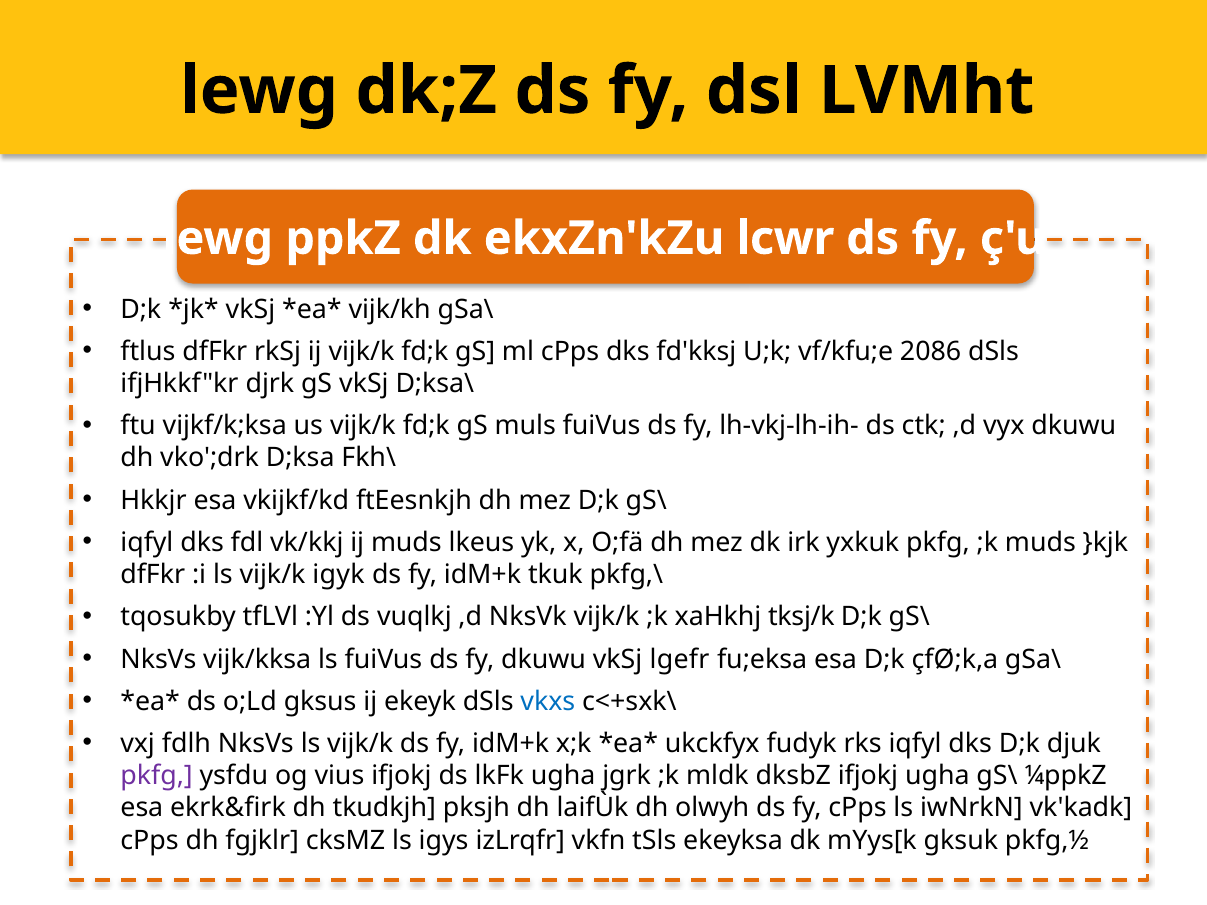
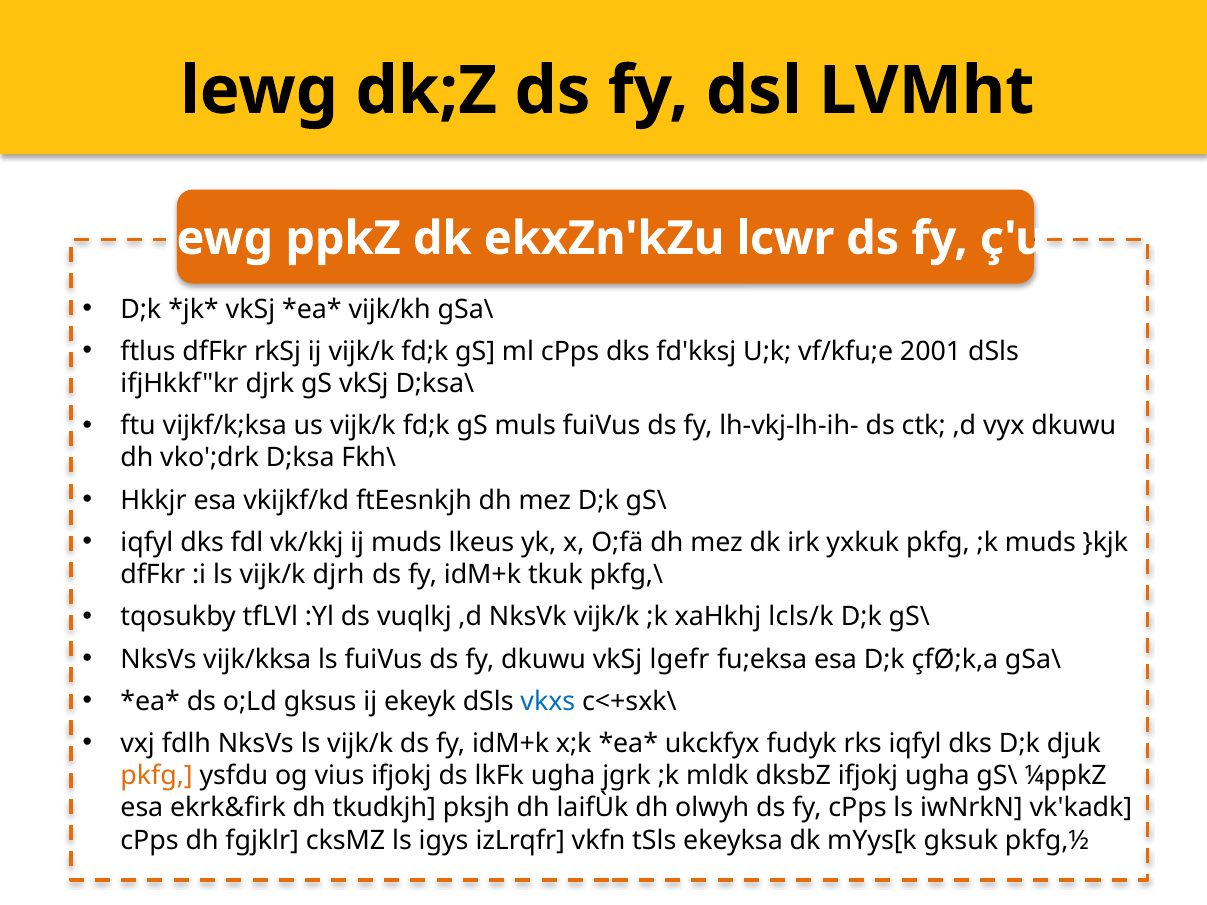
2086: 2086 -> 2001
igyk: igyk -> djrh
tksj/k: tksj/k -> lcls/k
pkfg at (157, 776) colour: purple -> orange
